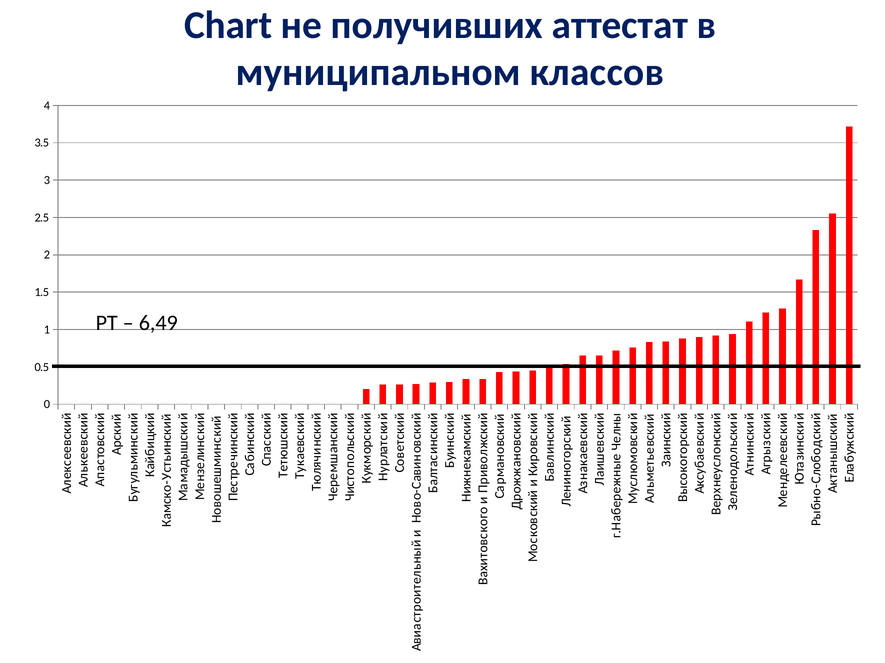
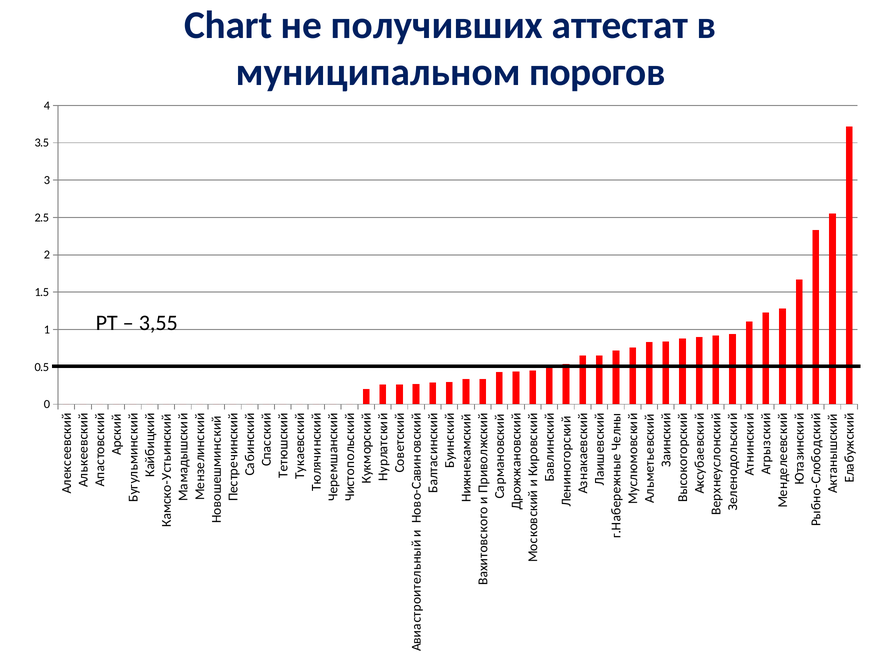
классов: классов -> порогов
6,49: 6,49 -> 3,55
